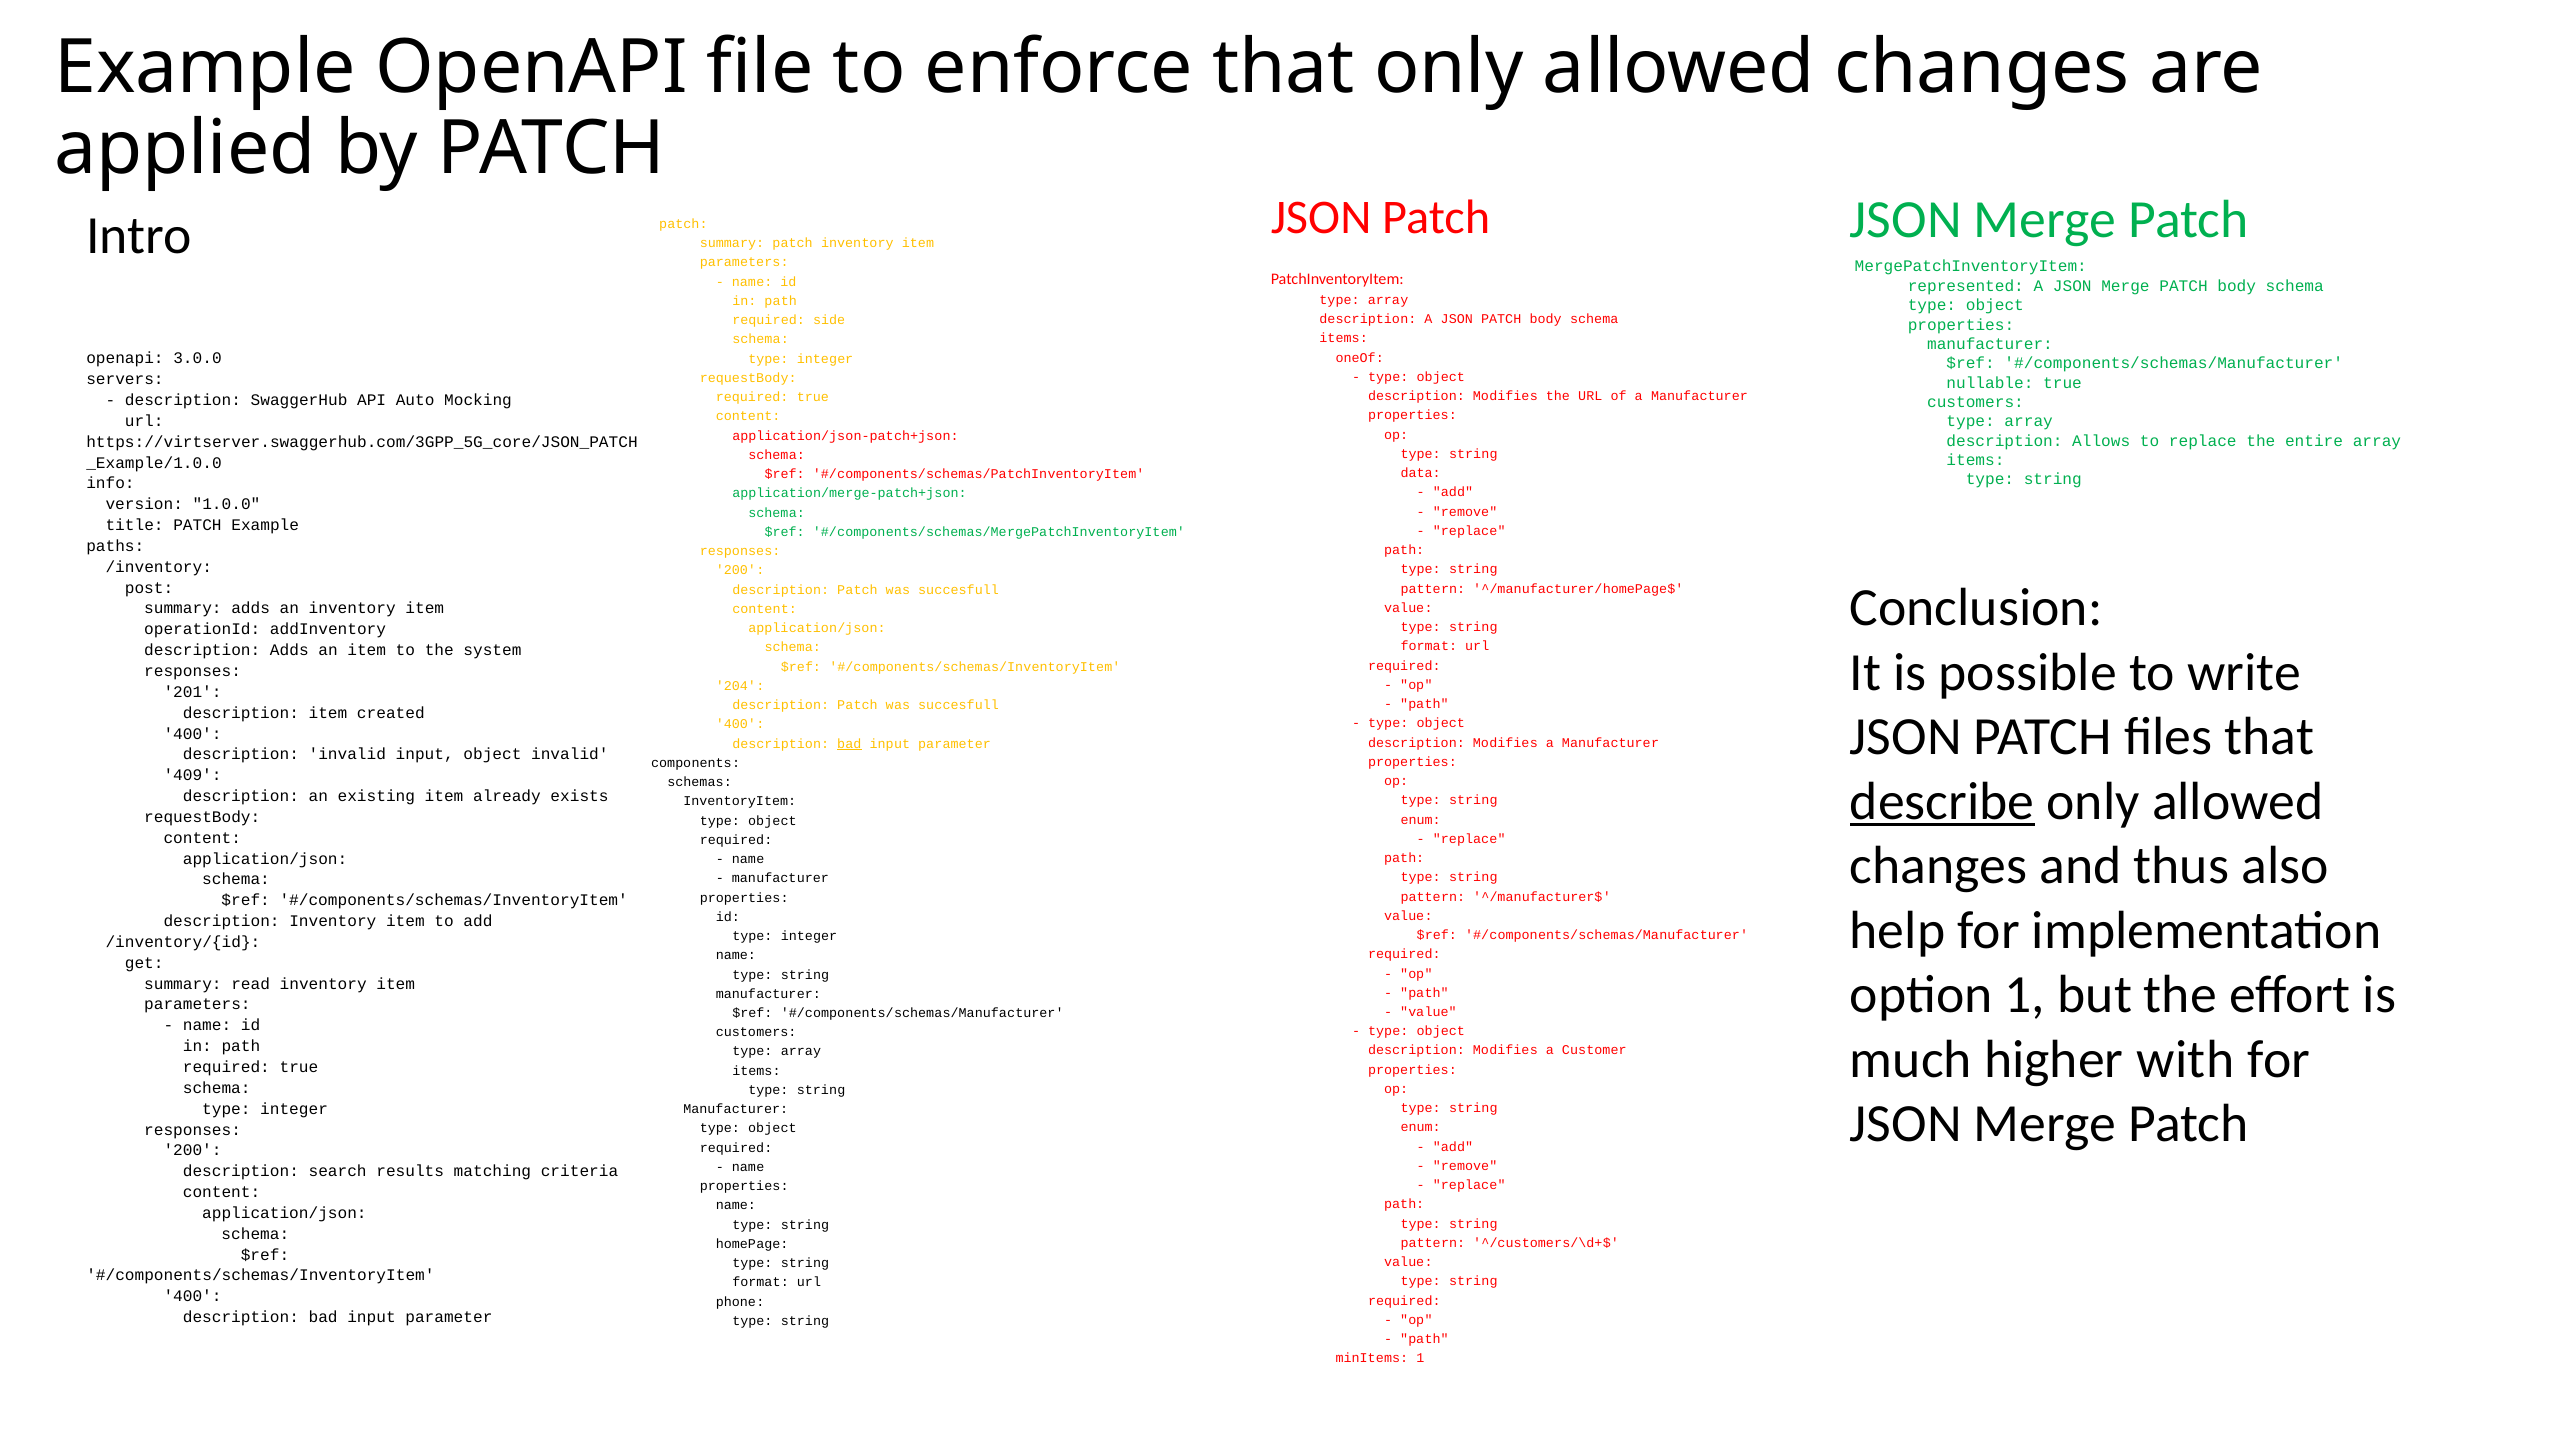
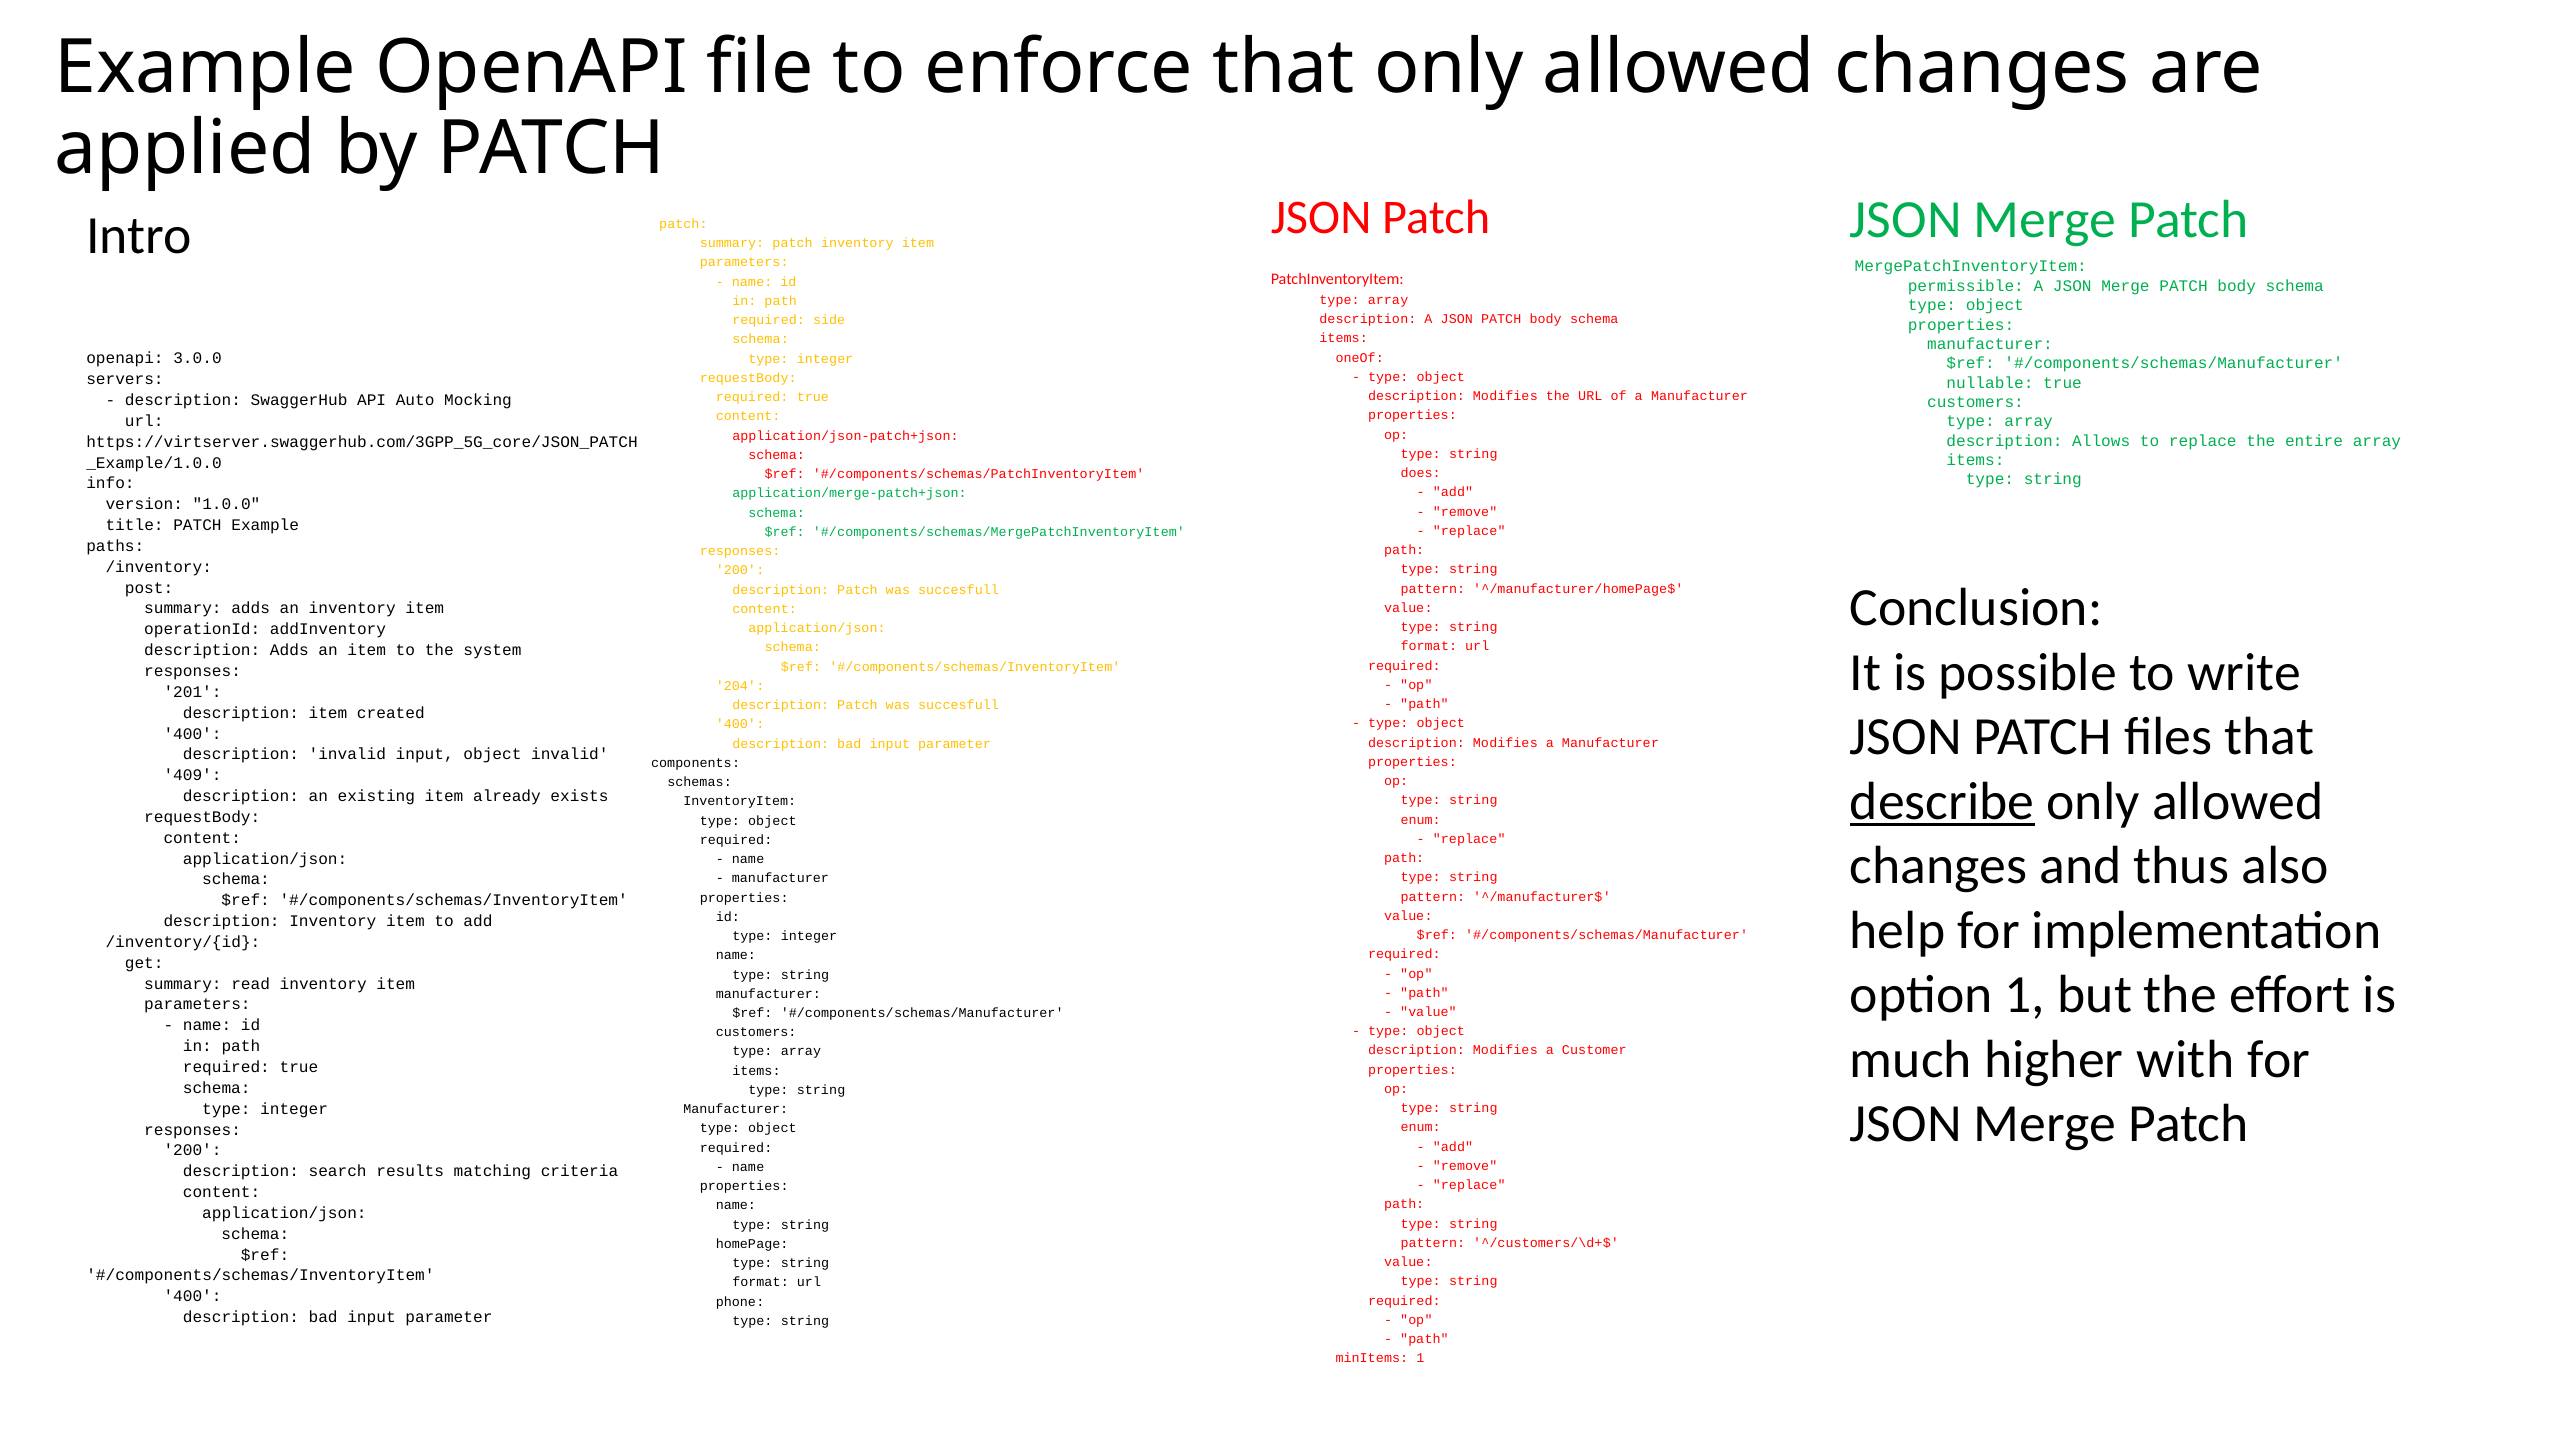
represented: represented -> permissible
data: data -> does
bad at (849, 744) underline: present -> none
